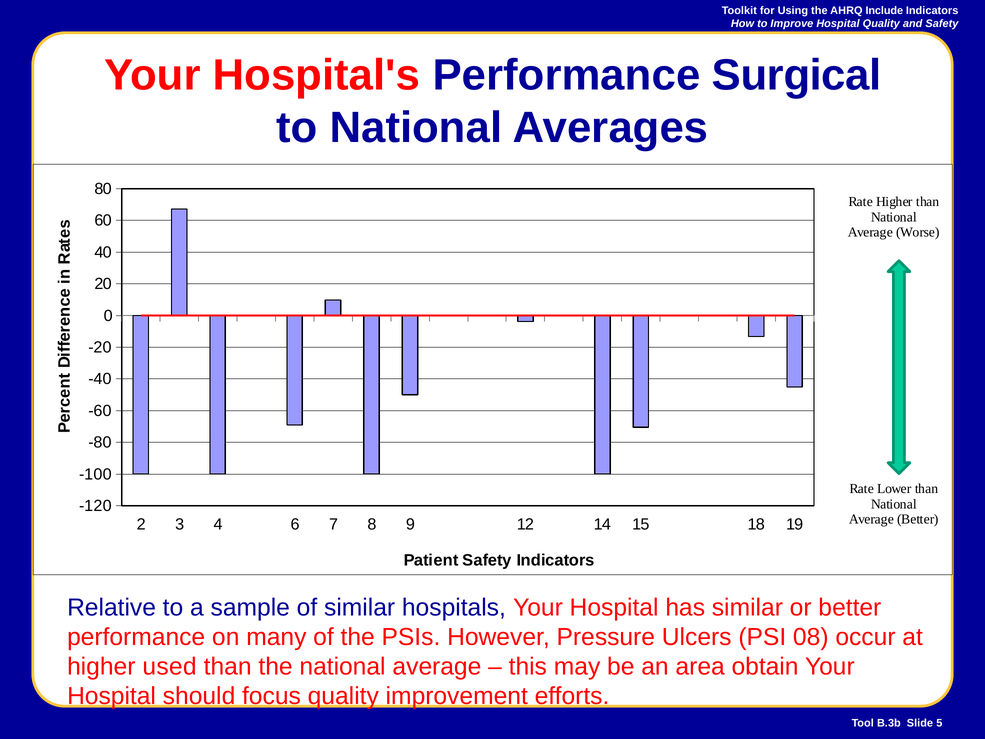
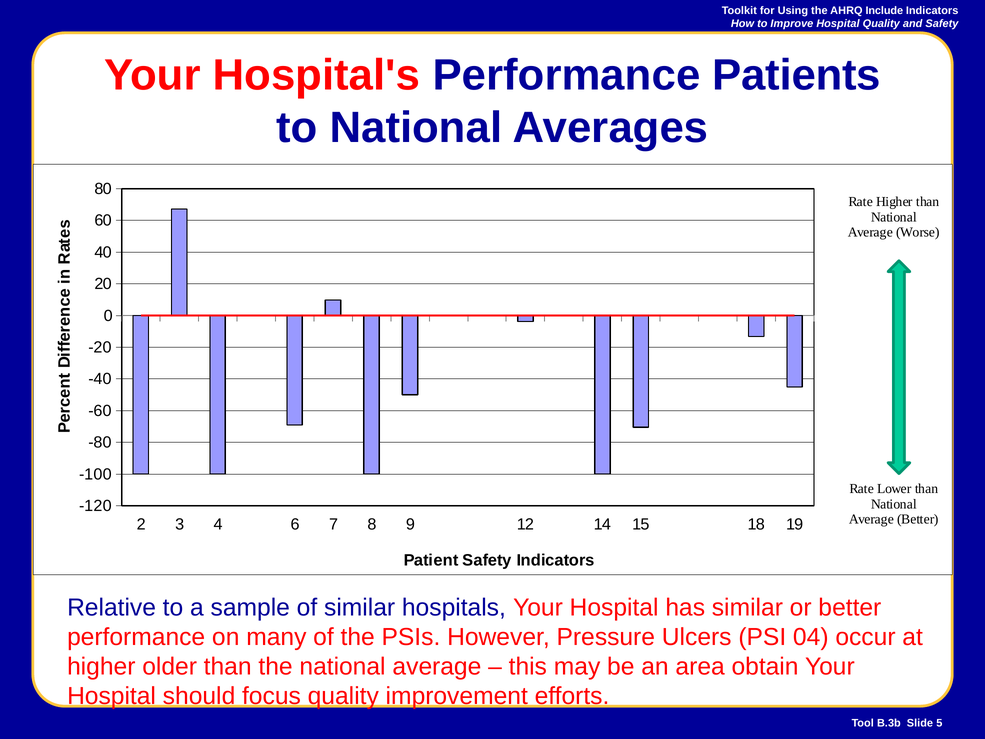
Surgical: Surgical -> Patients
08: 08 -> 04
used: used -> older
